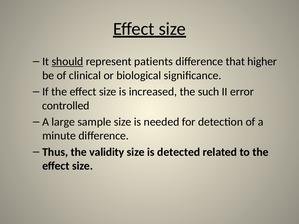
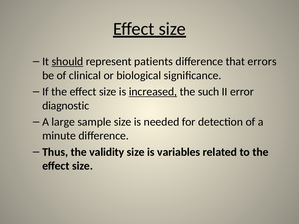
higher: higher -> errors
increased underline: none -> present
controlled: controlled -> diagnostic
detected: detected -> variables
